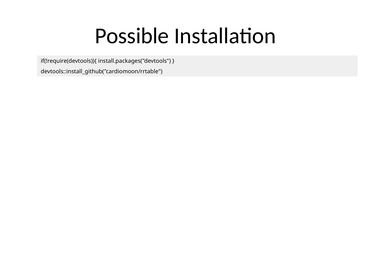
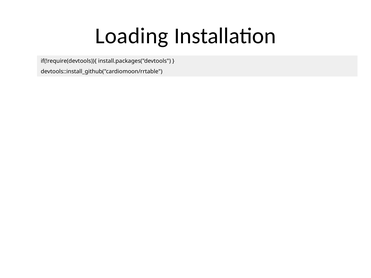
Possible: Possible -> Loading
